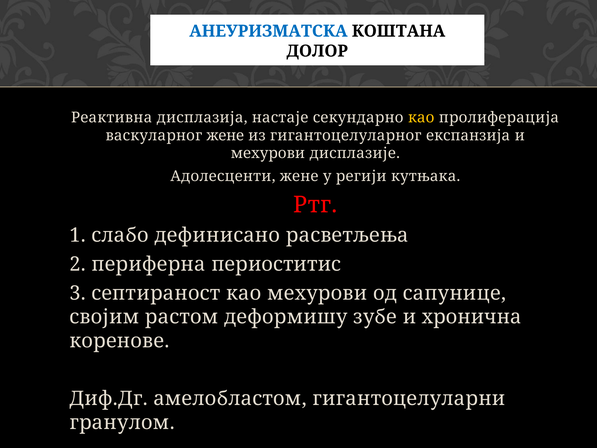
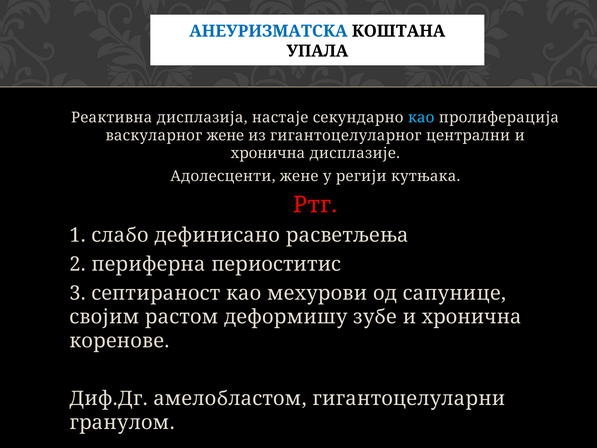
ДОЛОР: ДОЛОР -> УПАЛА
као at (421, 117) colour: yellow -> light blue
експанзија: експанзија -> централни
мехурови at (268, 153): мехурови -> хронична
